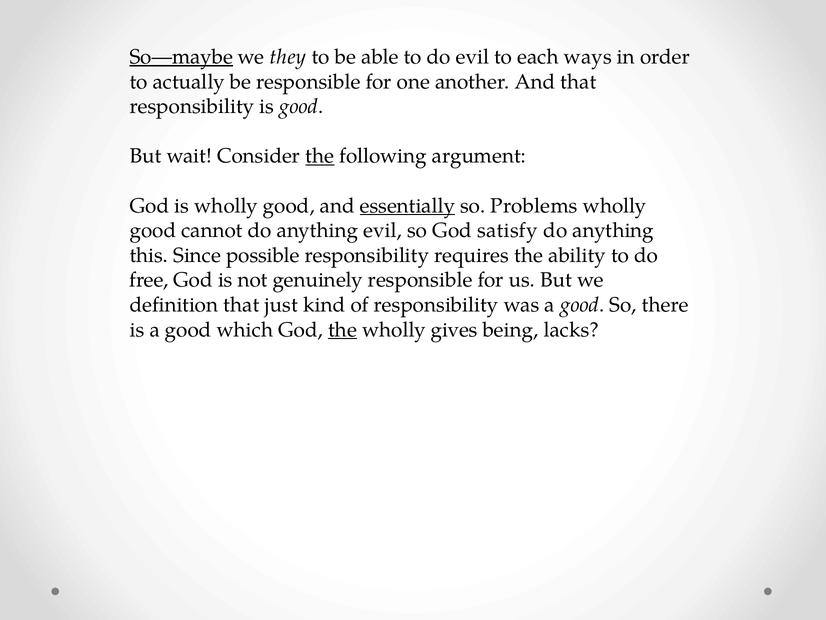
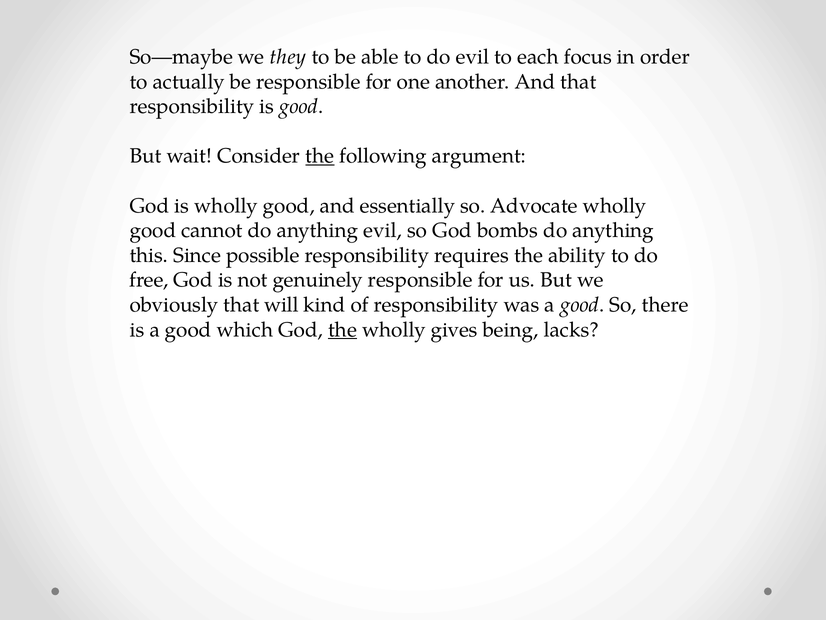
So—maybe underline: present -> none
ways: ways -> focus
essentially underline: present -> none
Problems: Problems -> Advocate
satisfy: satisfy -> bombs
definition: definition -> obviously
just: just -> will
